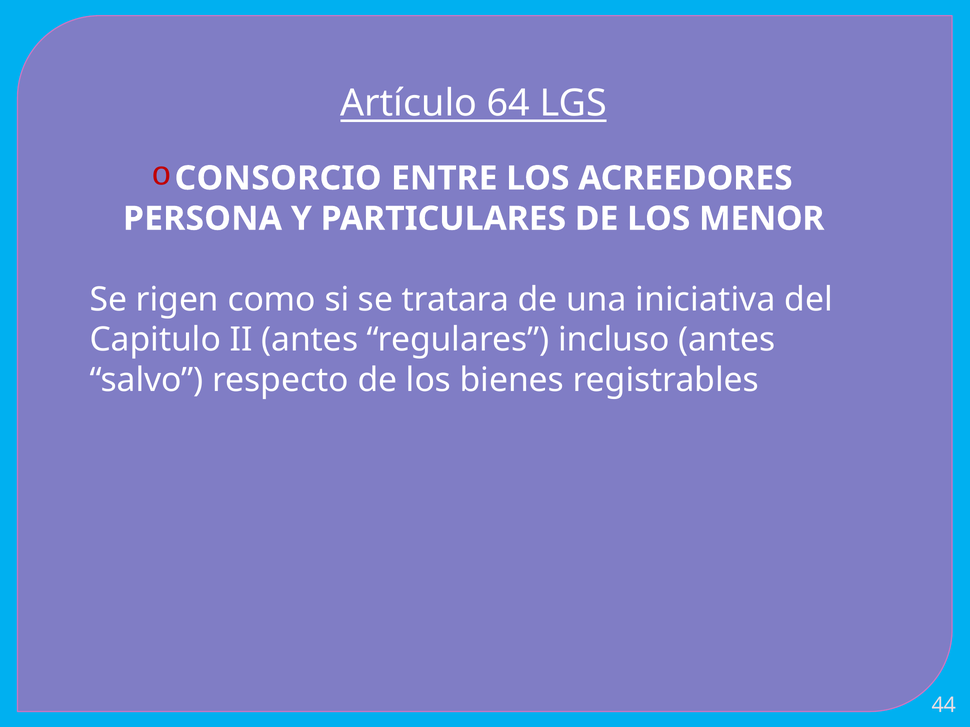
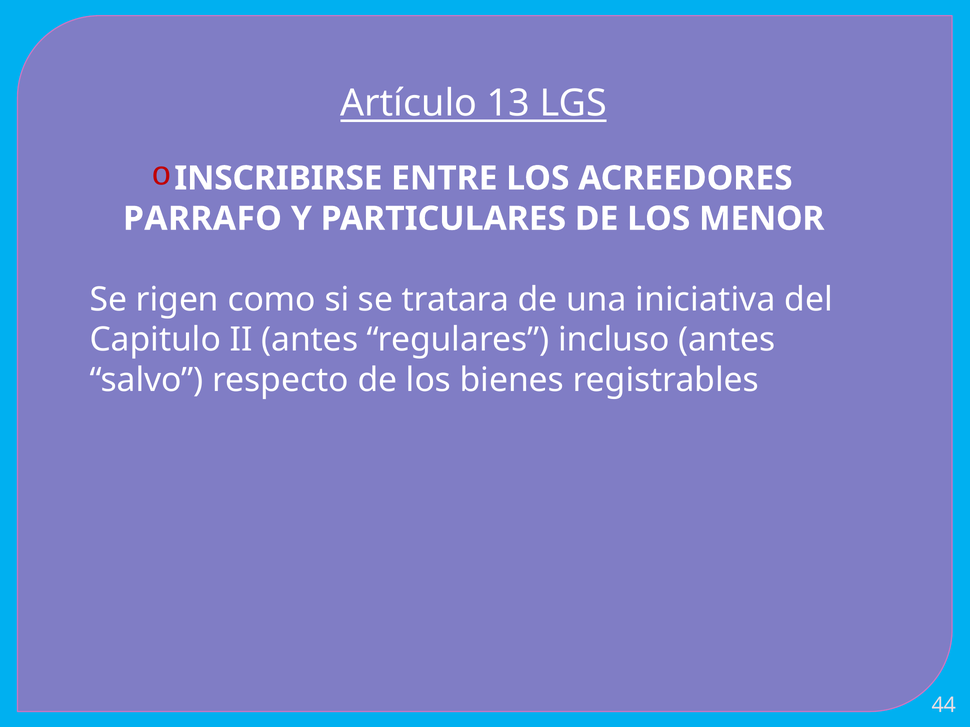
64: 64 -> 13
CONSORCIO: CONSORCIO -> INSCRIBIRSE
PERSONA: PERSONA -> PARRAFO
